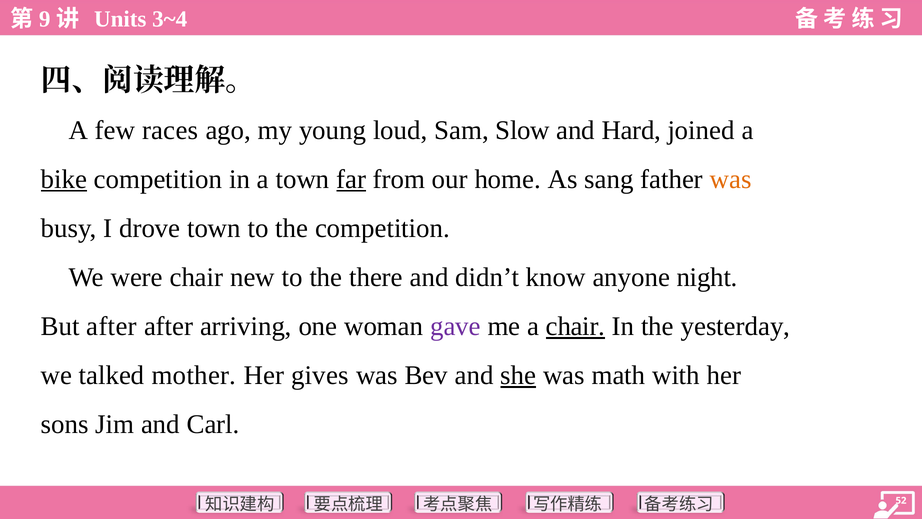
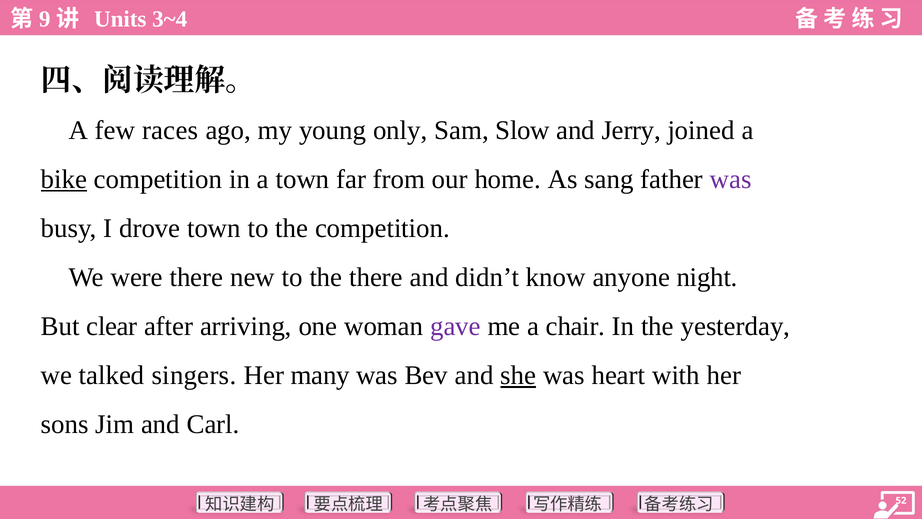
loud: loud -> only
Hard: Hard -> Jerry
far underline: present -> none
was at (731, 179) colour: orange -> purple
were chair: chair -> there
But after: after -> clear
chair at (576, 326) underline: present -> none
mother: mother -> singers
gives: gives -> many
math: math -> heart
